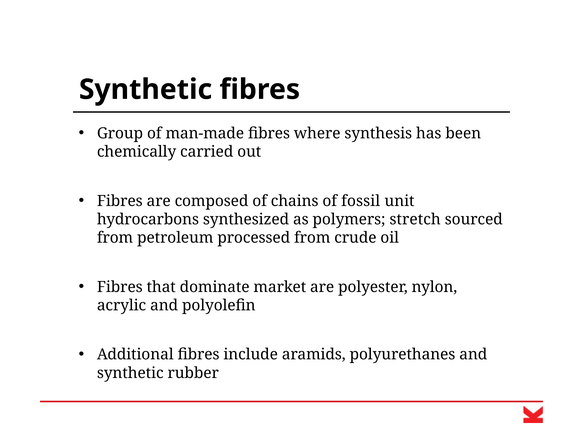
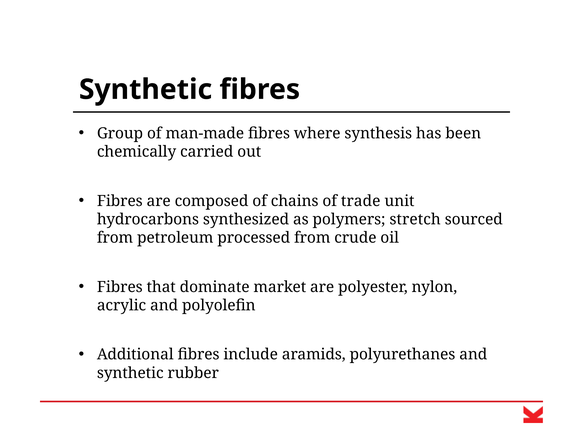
fossil: fossil -> trade
